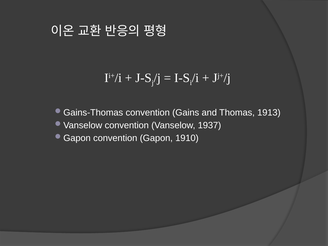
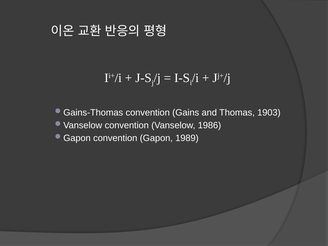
1913: 1913 -> 1903
1937: 1937 -> 1986
1910: 1910 -> 1989
